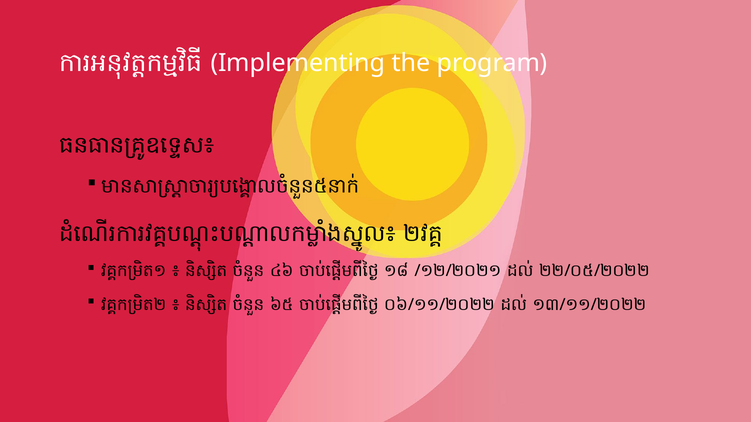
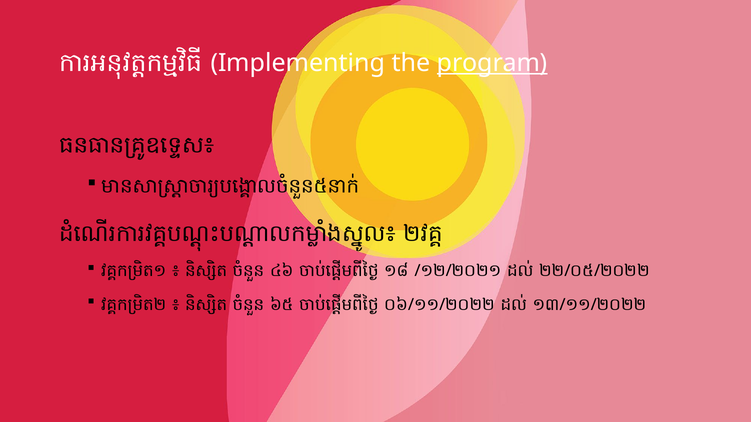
program underline: none -> present
